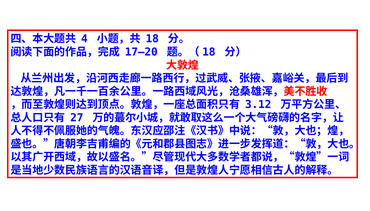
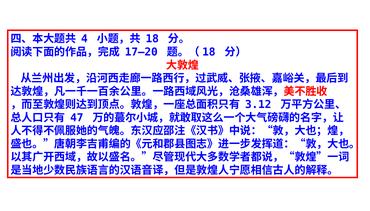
27: 27 -> 47
